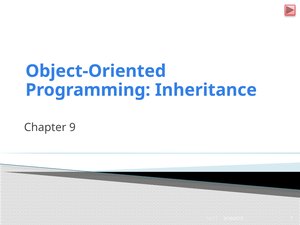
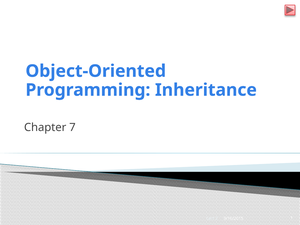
9: 9 -> 7
